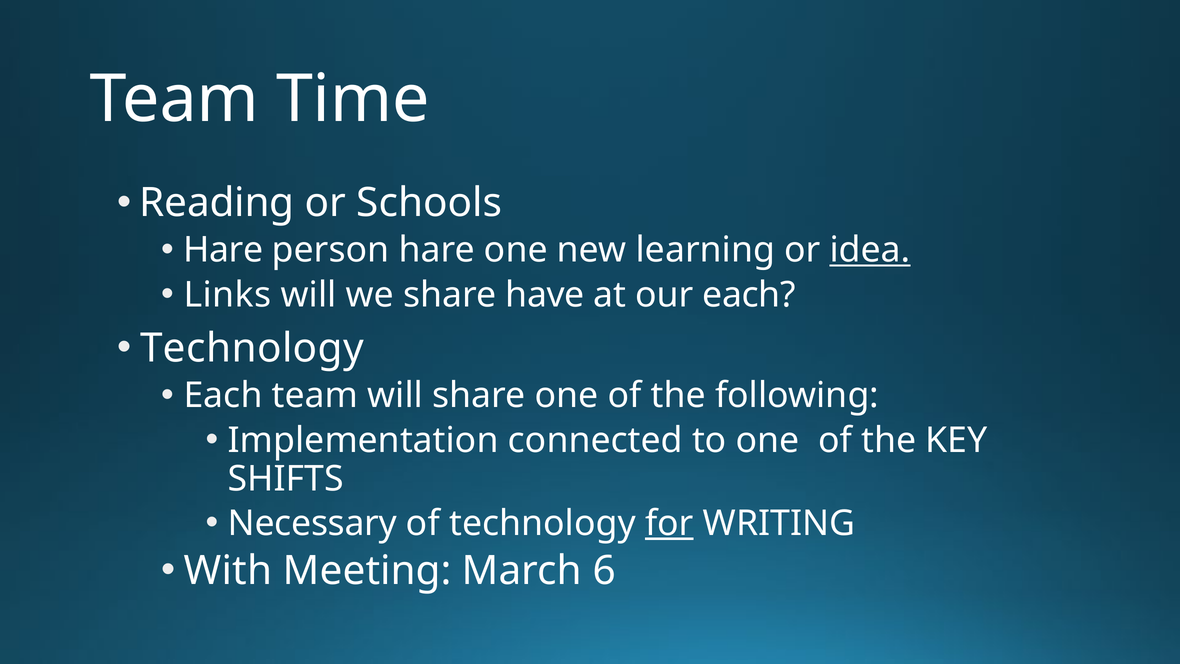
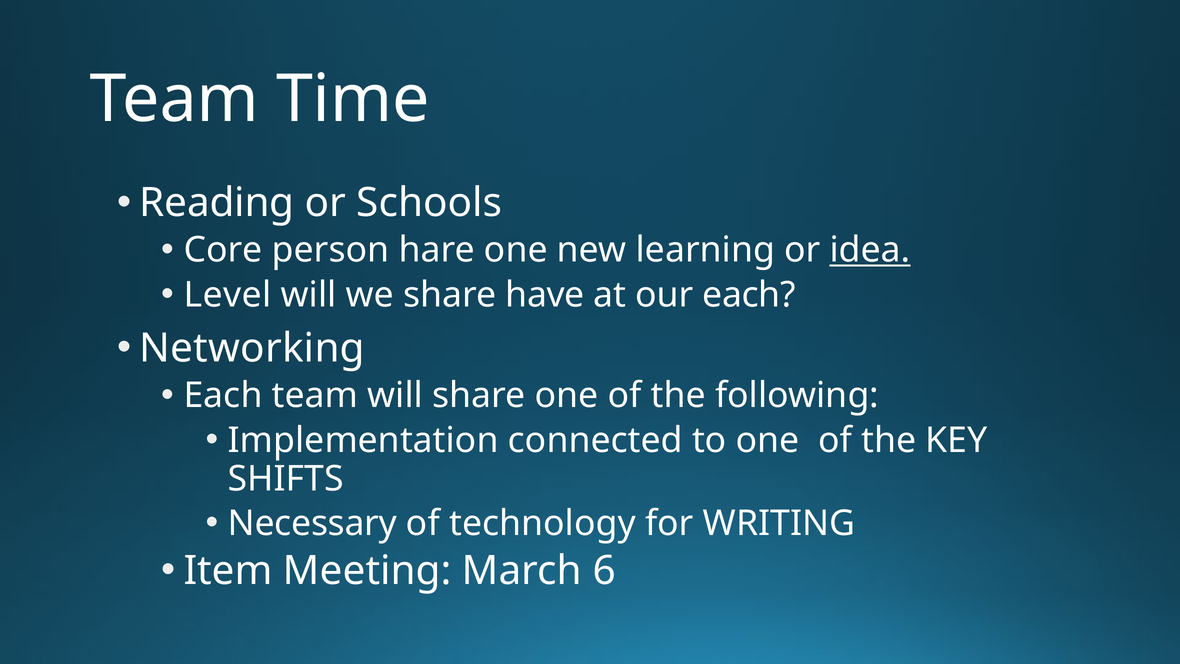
Hare at (223, 250): Hare -> Core
Links: Links -> Level
Technology at (252, 348): Technology -> Networking
for underline: present -> none
With: With -> Item
